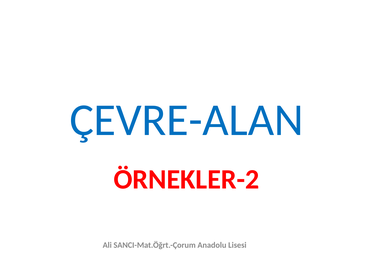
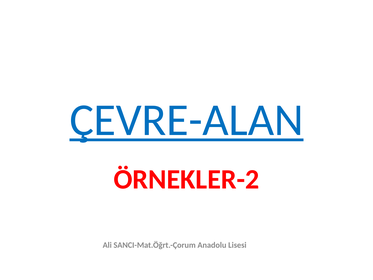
ÇEVRE-ALAN underline: none -> present
